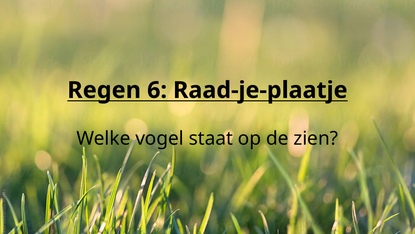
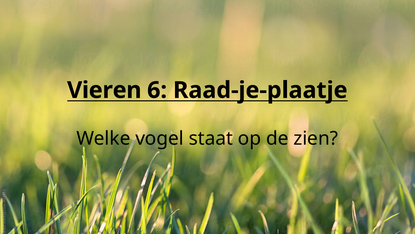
Regen: Regen -> Vieren
